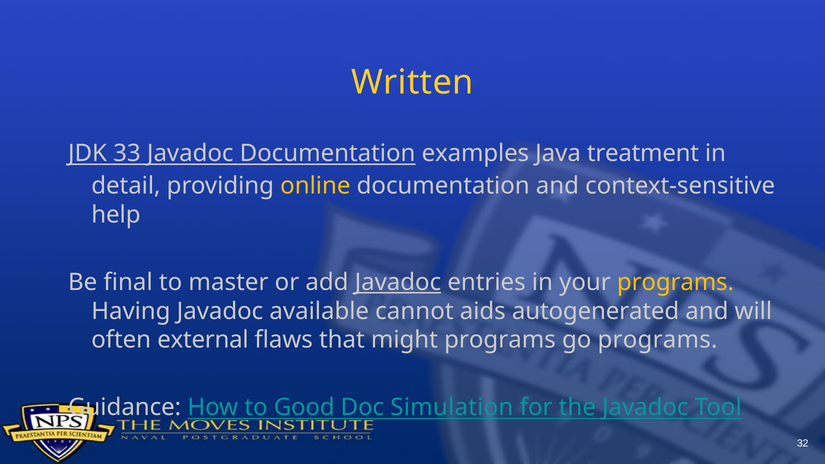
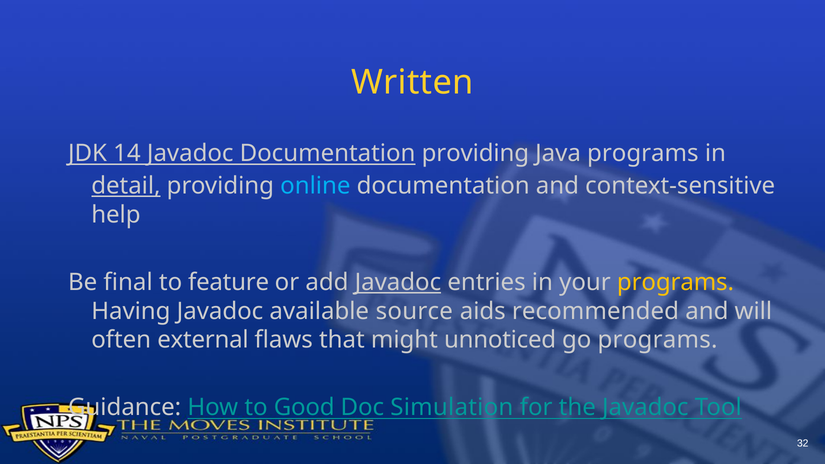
33: 33 -> 14
Documentation examples: examples -> providing
Java treatment: treatment -> programs
detail underline: none -> present
online colour: yellow -> light blue
master: master -> feature
cannot: cannot -> source
autogenerated: autogenerated -> recommended
might programs: programs -> unnoticed
